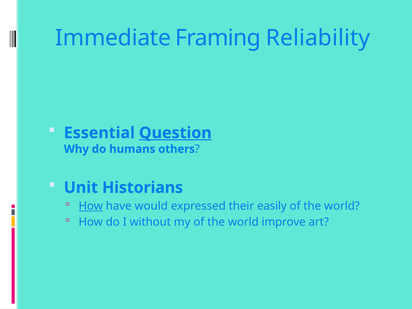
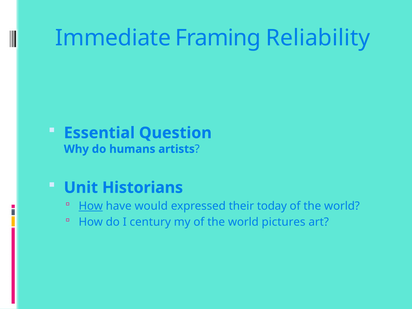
Question underline: present -> none
others: others -> artists
easily: easily -> today
without: without -> century
improve: improve -> pictures
